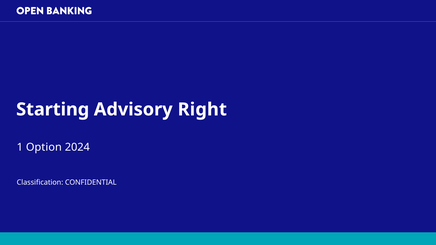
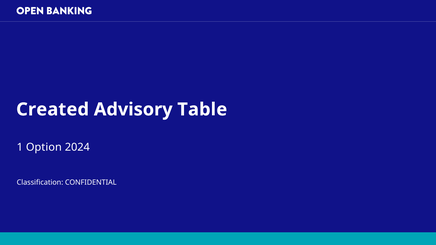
Starting: Starting -> Created
Right: Right -> Table
